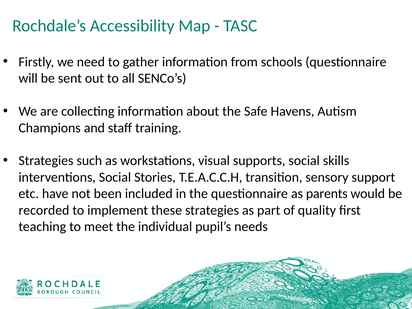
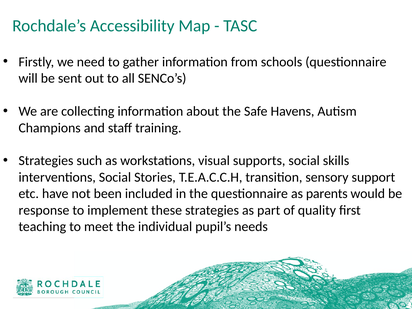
recorded: recorded -> response
